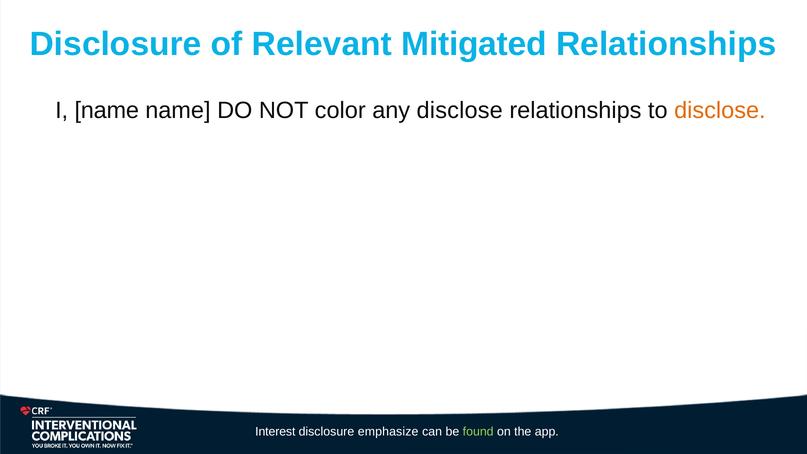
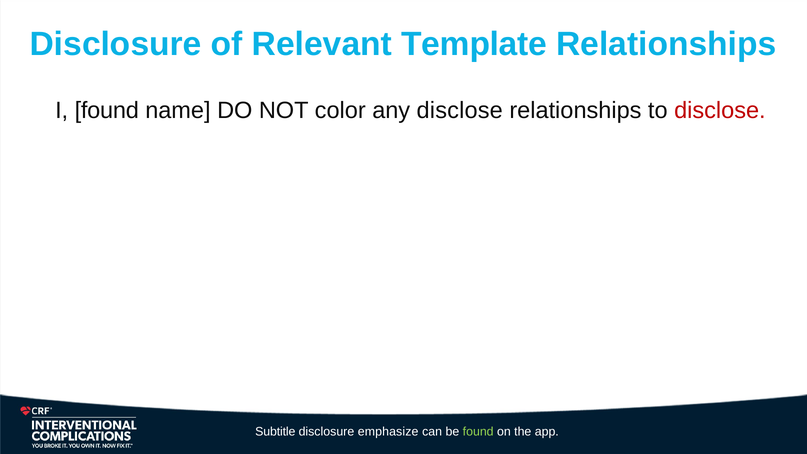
Mitigated: Mitigated -> Template
I name: name -> found
disclose at (720, 111) colour: orange -> red
Interest: Interest -> Subtitle
